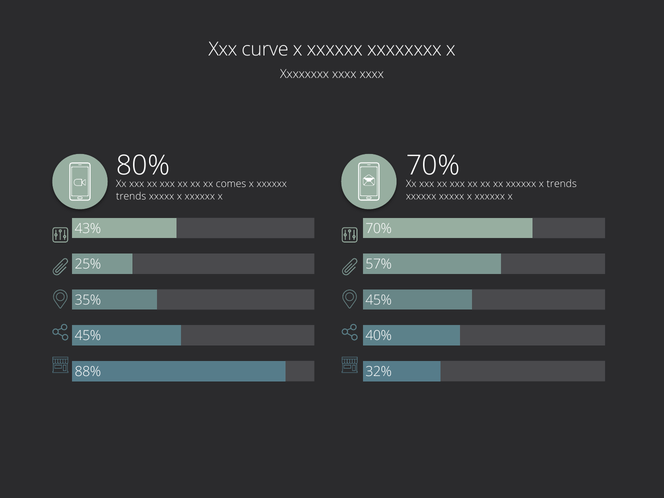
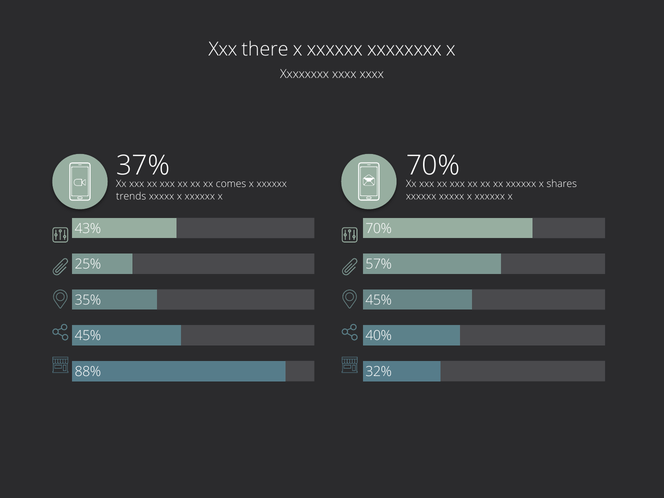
curve: curve -> there
80%: 80% -> 37%
x trends: trends -> shares
